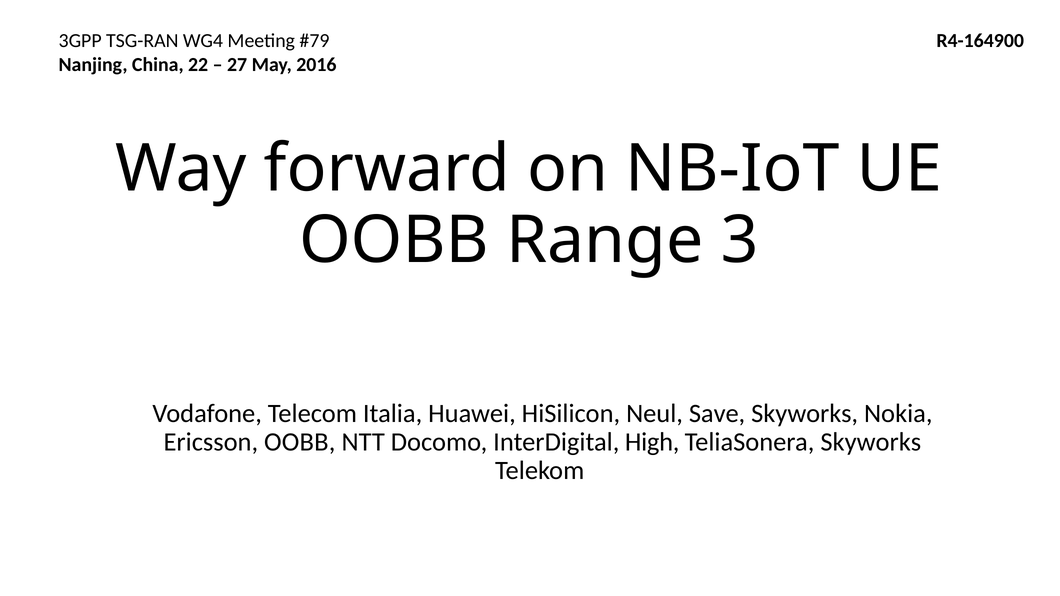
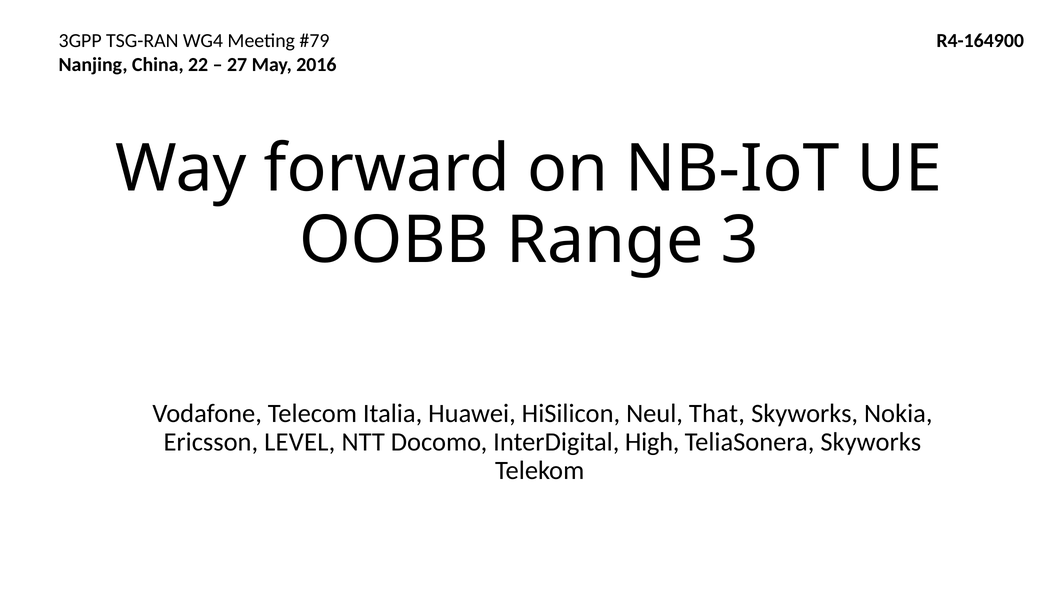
Save: Save -> That
Ericsson OOBB: OOBB -> LEVEL
